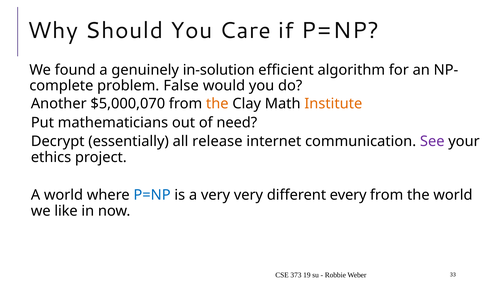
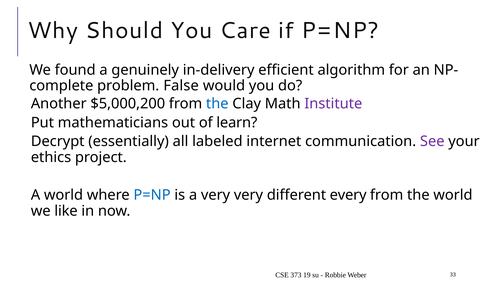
in-solution: in-solution -> in-delivery
$5,000,070: $5,000,070 -> $5,000,200
the at (217, 104) colour: orange -> blue
Institute colour: orange -> purple
need: need -> learn
release: release -> labeled
